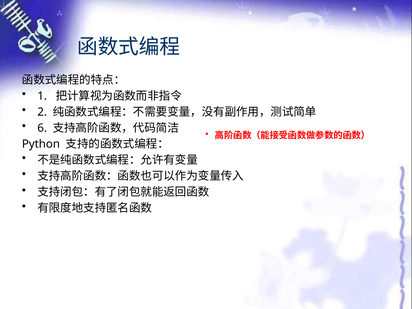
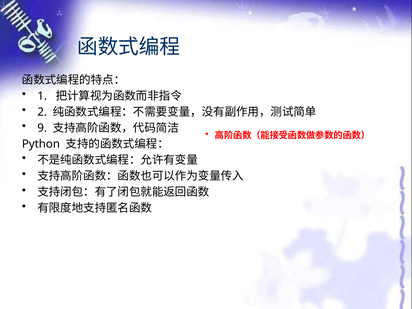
6: 6 -> 9
